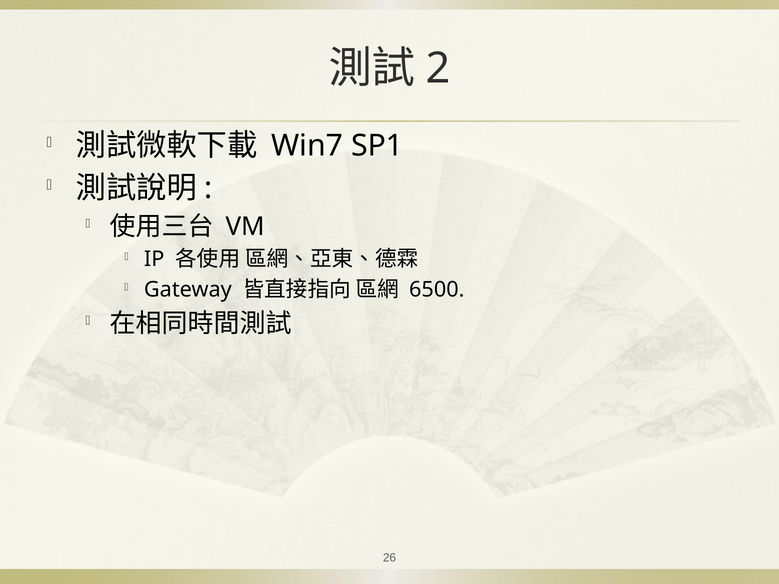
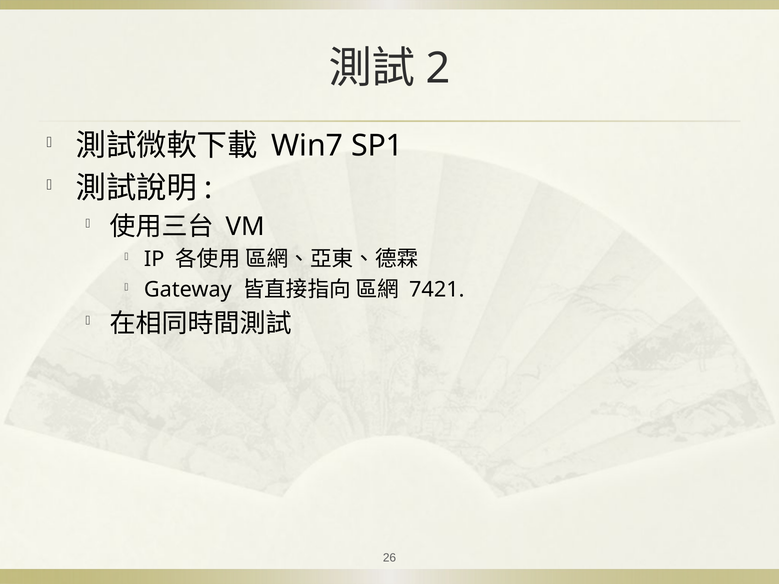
6500: 6500 -> 7421
